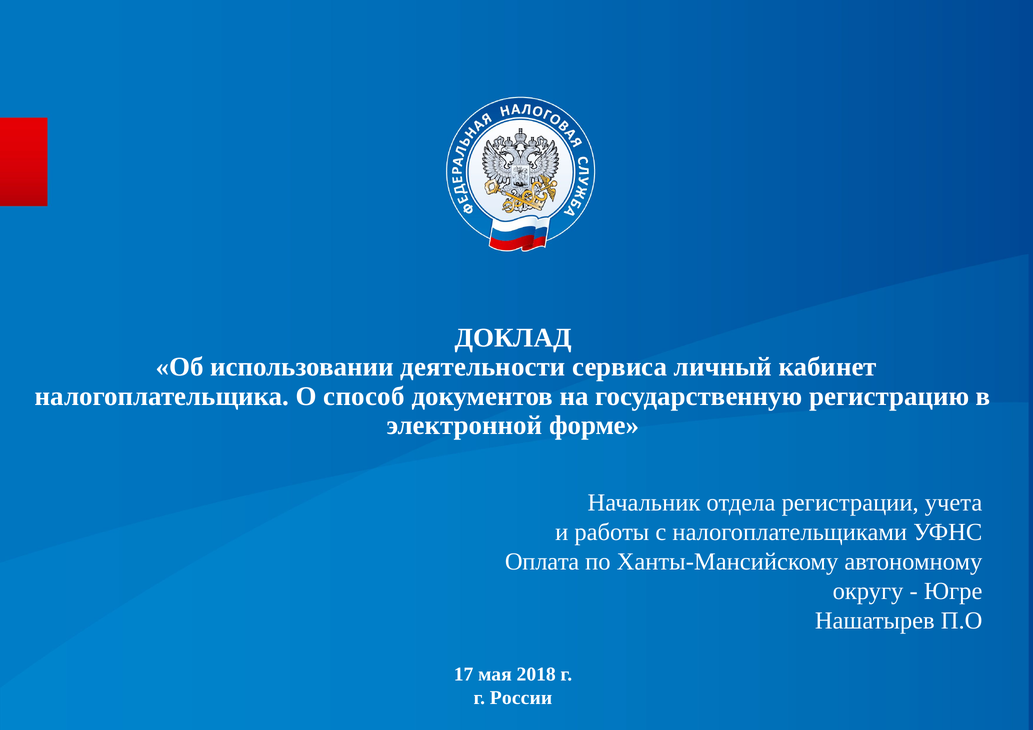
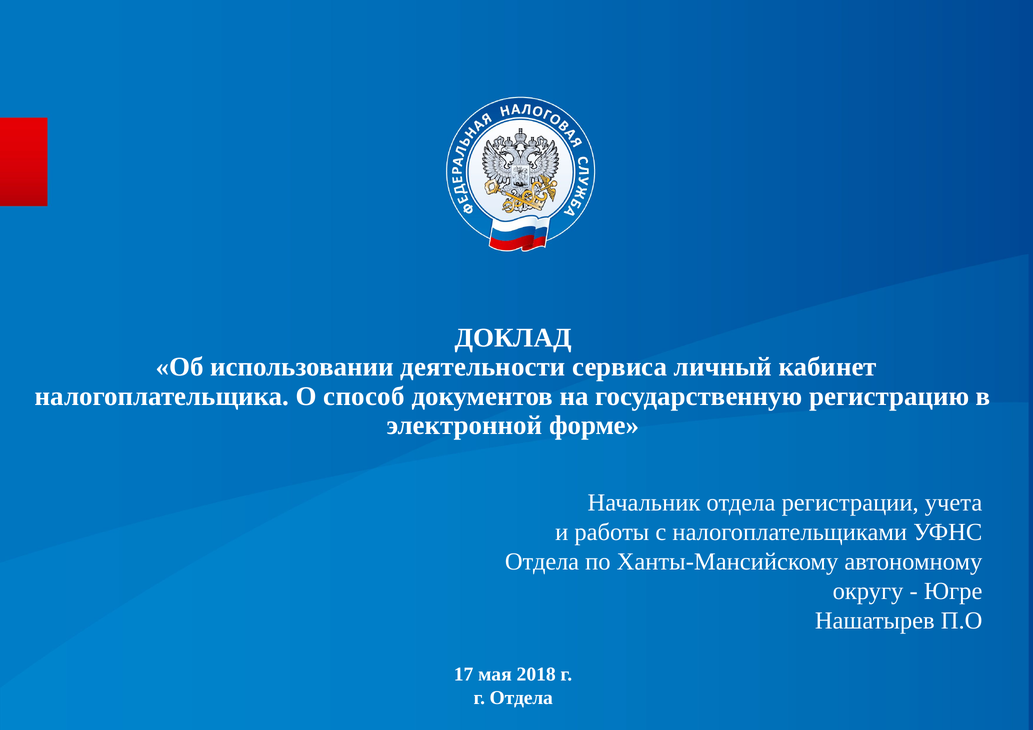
Оплата at (542, 562): Оплата -> Отдела
г России: России -> Отдела
